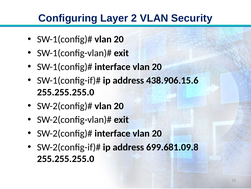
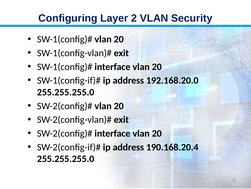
438.906.15.6: 438.906.15.6 -> 192.168.20.0
699.681.09.8: 699.681.09.8 -> 190.168.20.4
